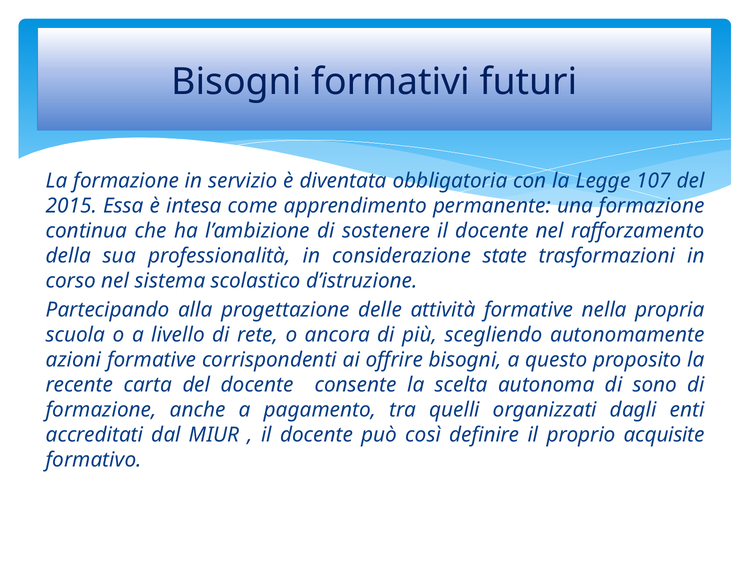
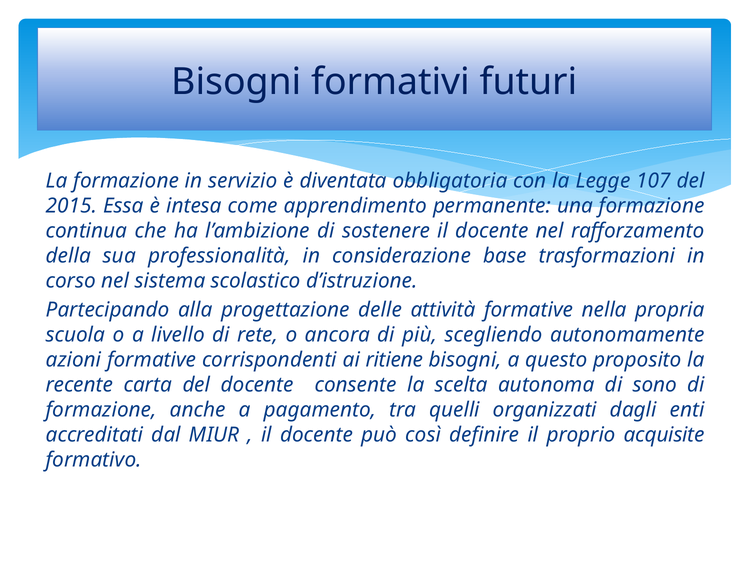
state: state -> base
offrire: offrire -> ritiene
